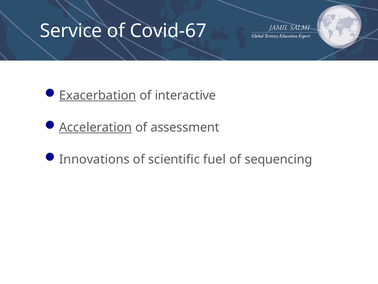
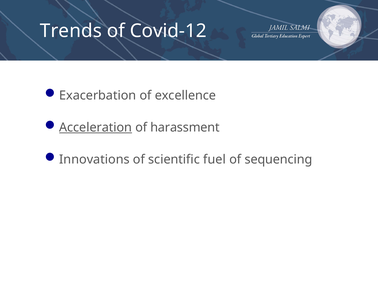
Service: Service -> Trends
Covid-67: Covid-67 -> Covid-12
Exacerbation underline: present -> none
interactive: interactive -> excellence
assessment: assessment -> harassment
